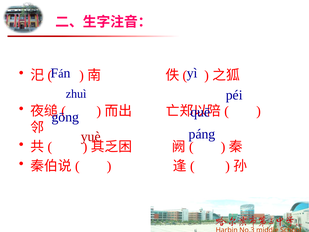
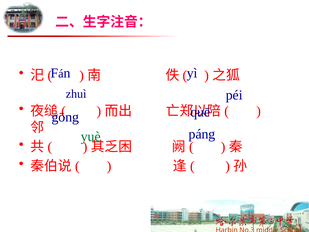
yuè colour: red -> green
